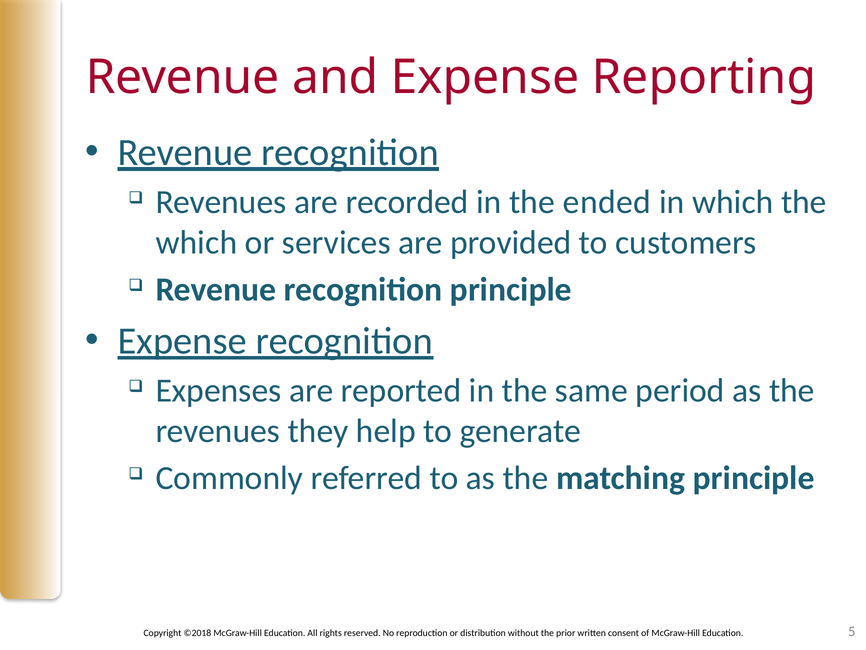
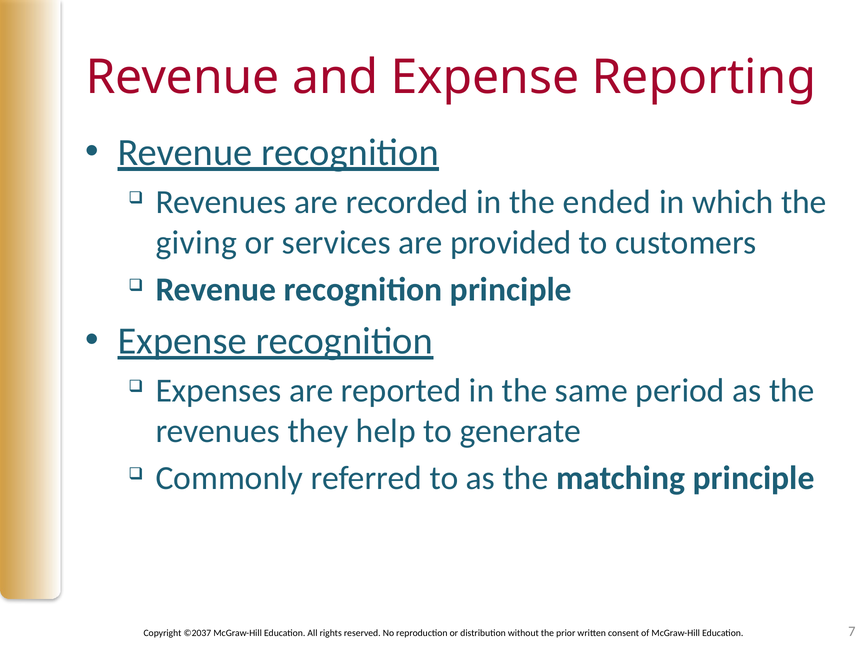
which at (196, 242): which -> giving
©2018: ©2018 -> ©2037
5: 5 -> 7
